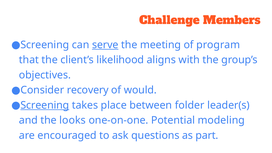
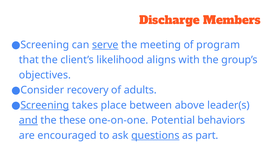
Challenge: Challenge -> Discharge
would: would -> adults
folder: folder -> above
and underline: none -> present
looks: looks -> these
modeling: modeling -> behaviors
questions underline: none -> present
